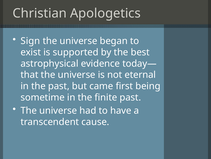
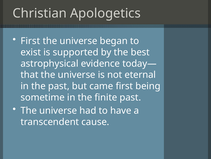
Sign at (30, 41): Sign -> First
